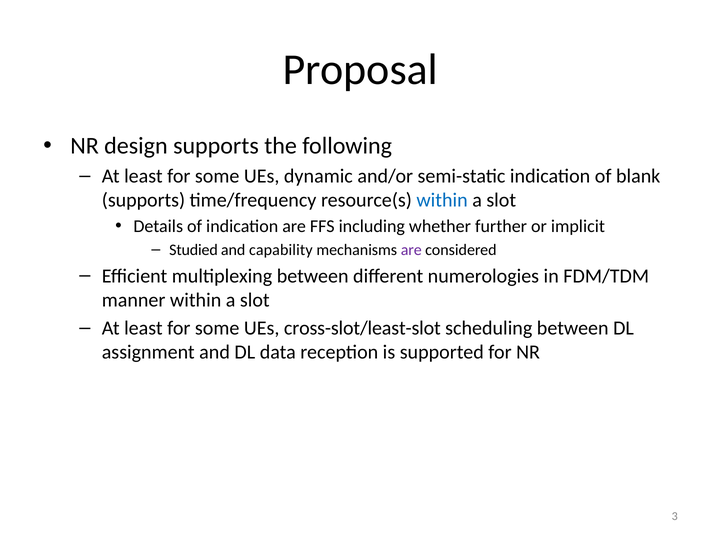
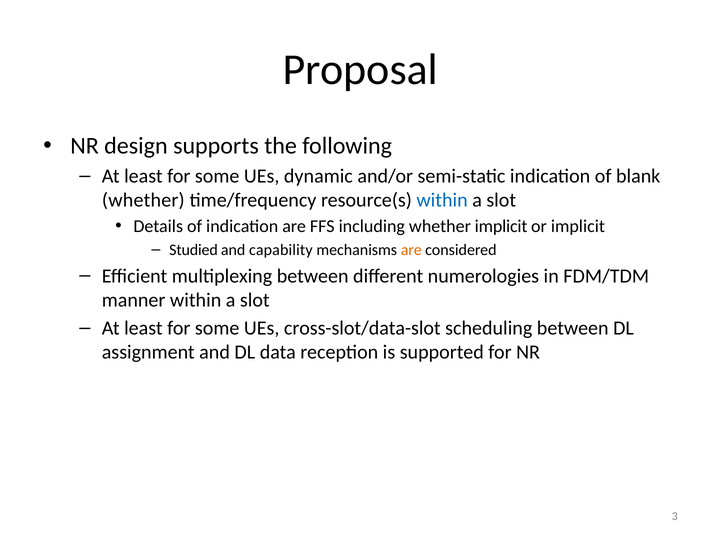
supports at (143, 200): supports -> whether
whether further: further -> implicit
are at (411, 250) colour: purple -> orange
cross-slot/least-slot: cross-slot/least-slot -> cross-slot/data-slot
